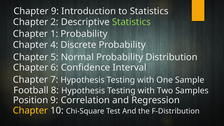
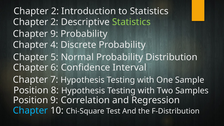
9 at (55, 11): 9 -> 2
Chapter 1: 1 -> 9
Football at (31, 90): Football -> Position
Chapter at (30, 111) colour: yellow -> light blue
